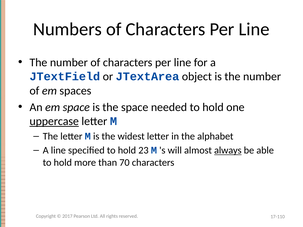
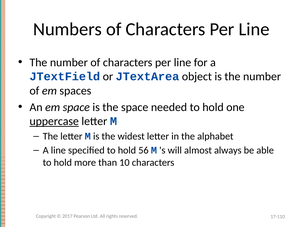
23: 23 -> 56
always underline: present -> none
70: 70 -> 10
